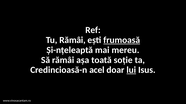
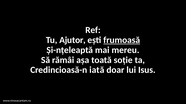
Tu Rămâi: Rămâi -> Ajutor
acel: acel -> iată
lui underline: present -> none
